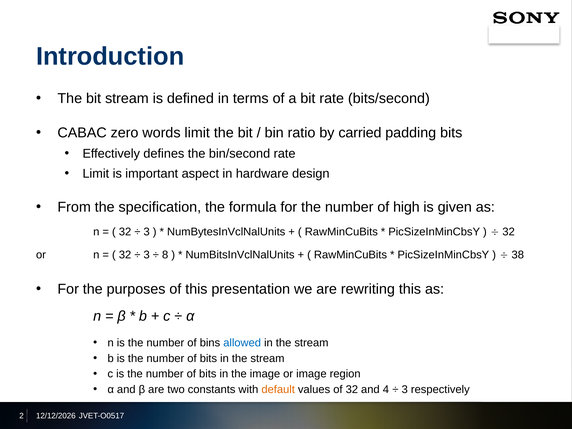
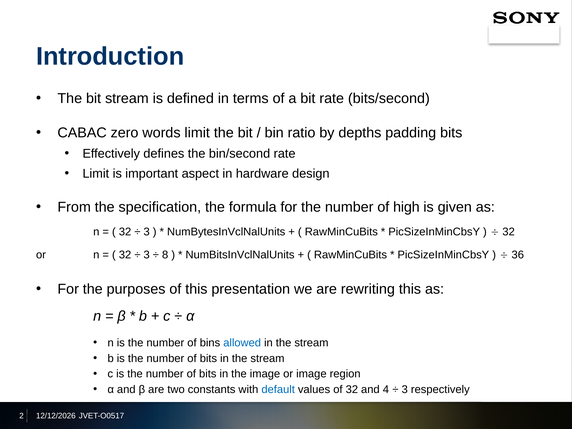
carried: carried -> depths
38: 38 -> 36
default colour: orange -> blue
